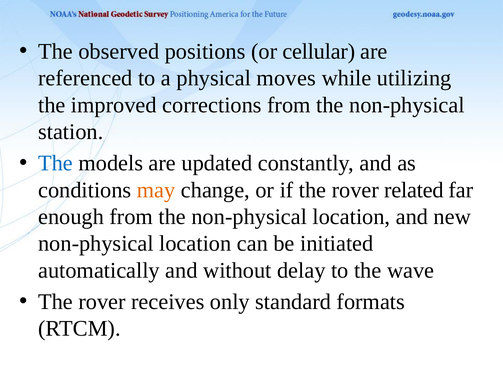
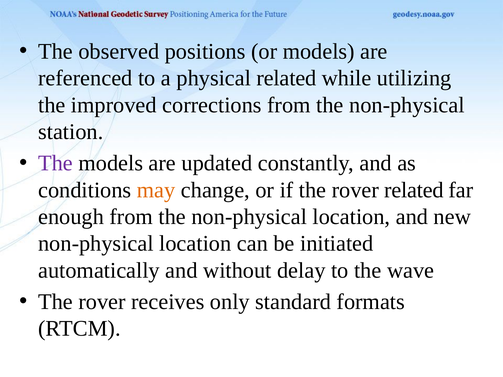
or cellular: cellular -> models
physical moves: moves -> related
The at (56, 163) colour: blue -> purple
